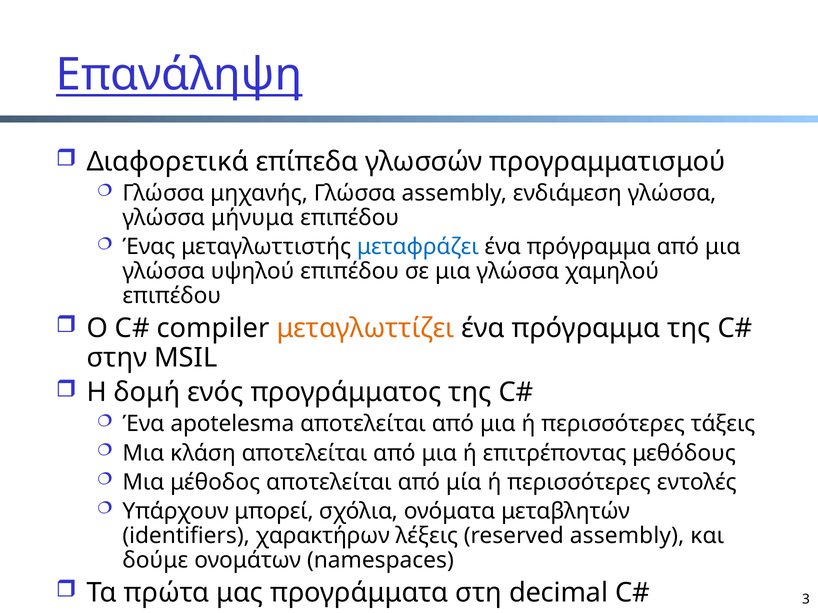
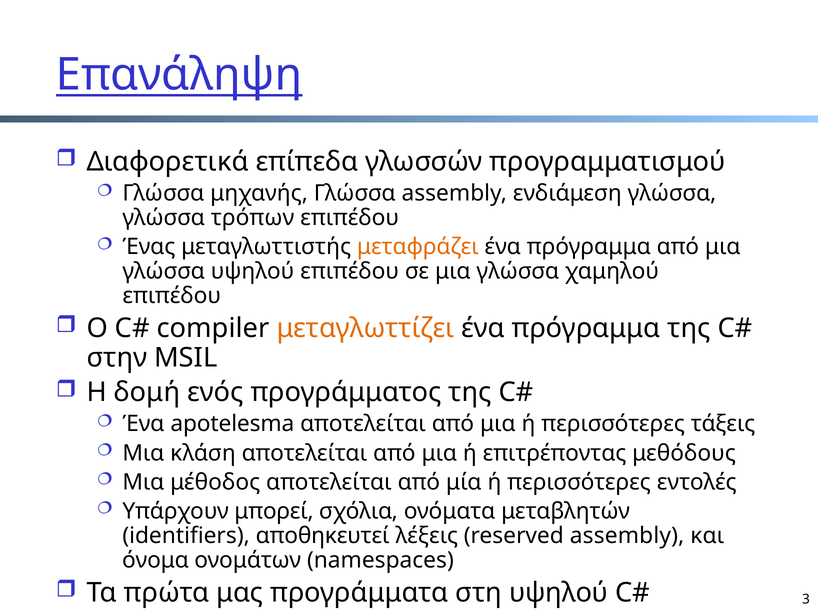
μήνυμα: μήνυμα -> τρόπων
μεταφράζει colour: blue -> orange
χαρακτήρων: χαρακτήρων -> αποθηκευτεί
δούμε: δούμε -> όνομα
στη decimal: decimal -> υψηλού
